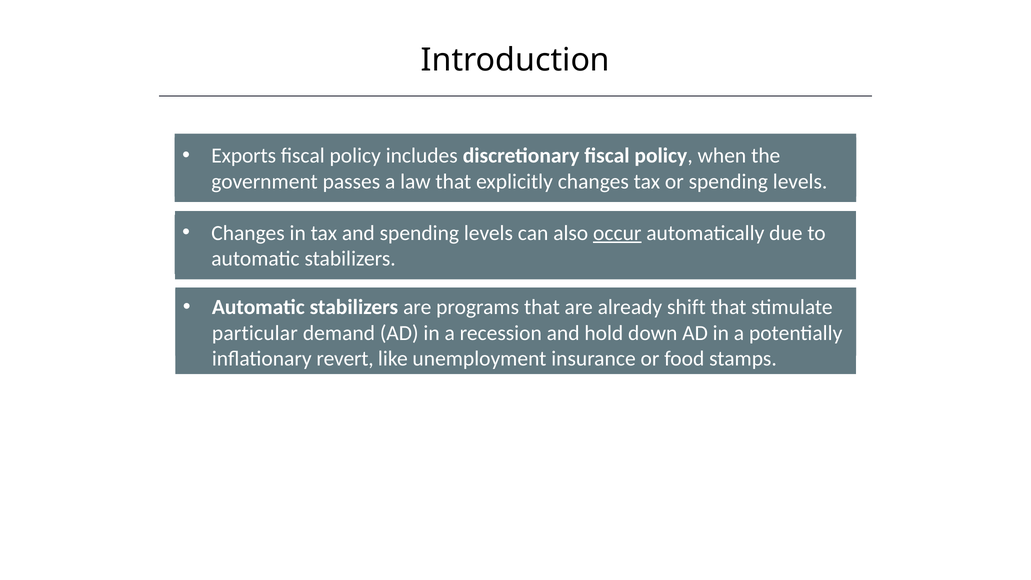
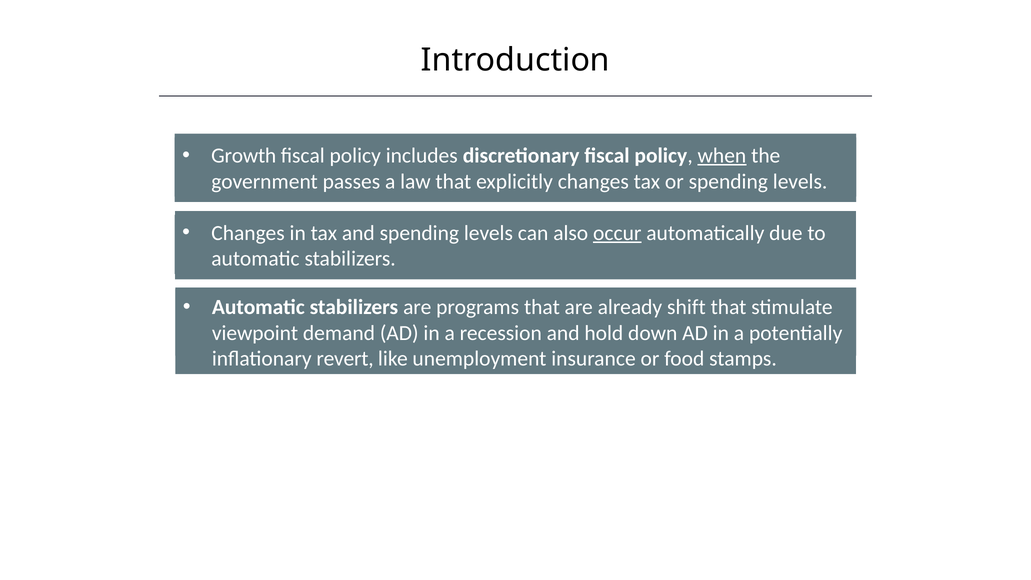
Exports: Exports -> Growth
when underline: none -> present
particular: particular -> viewpoint
